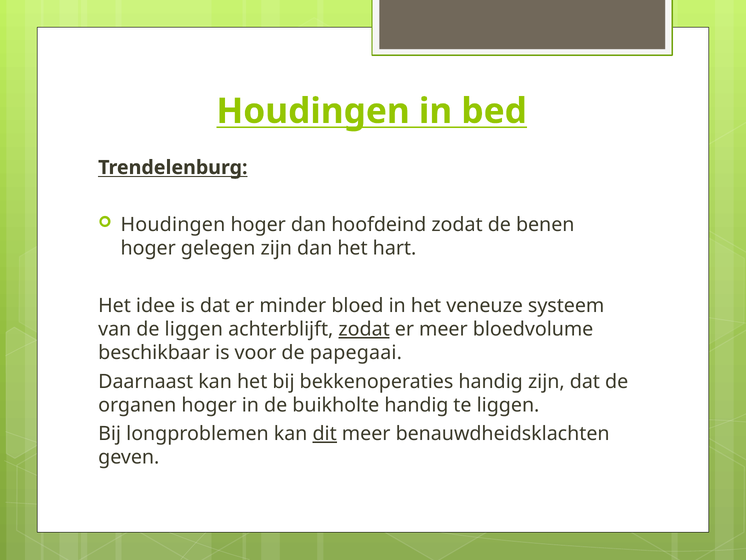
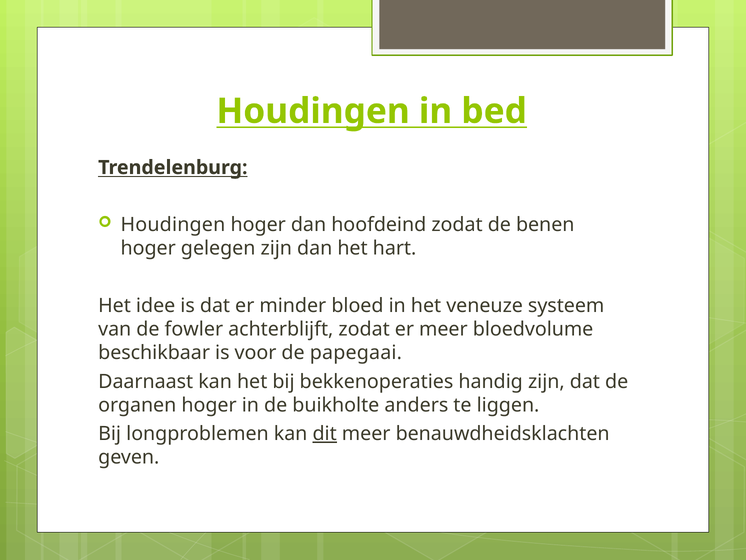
de liggen: liggen -> fowler
zodat at (364, 329) underline: present -> none
buikholte handig: handig -> anders
